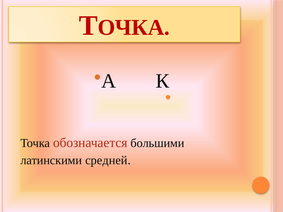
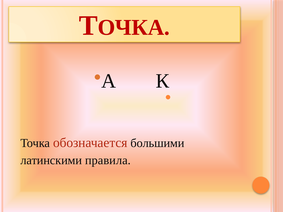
средней: средней -> правила
